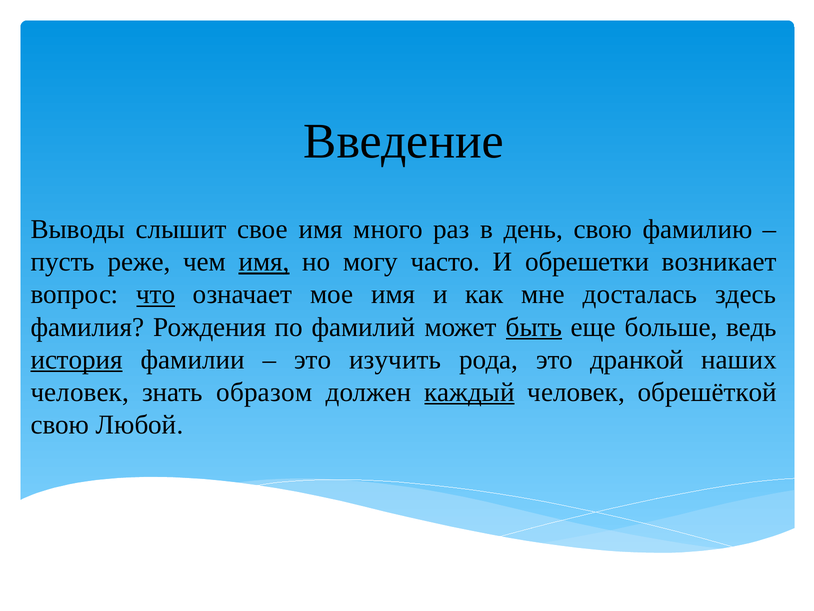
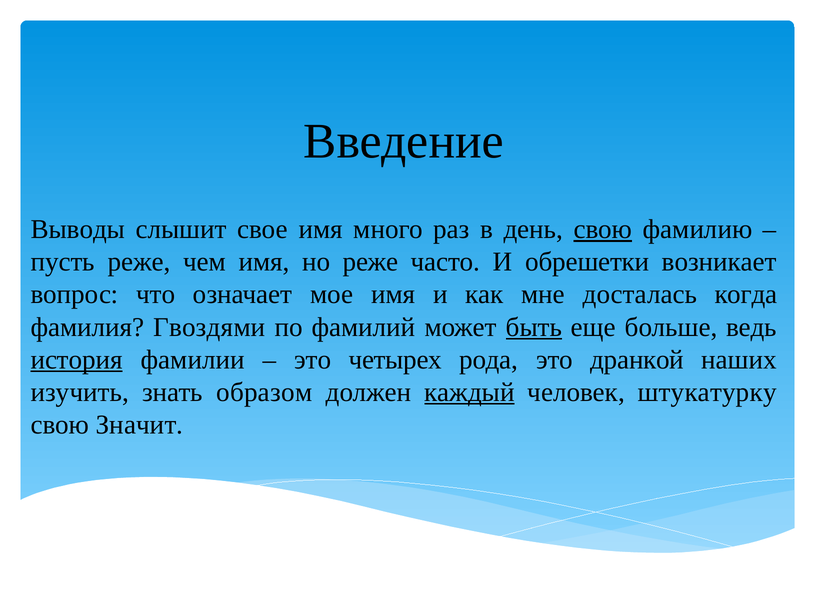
свою at (603, 229) underline: none -> present
имя at (264, 262) underline: present -> none
но могу: могу -> реже
что underline: present -> none
здесь: здесь -> когда
Рождения: Рождения -> Гвоздями
изучить: изучить -> четырех
человек at (80, 392): человек -> изучить
обрешёткой: обрешёткой -> штукатурку
Любой: Любой -> Значит
